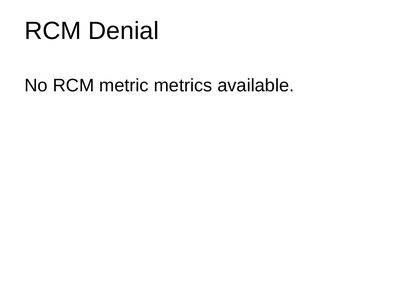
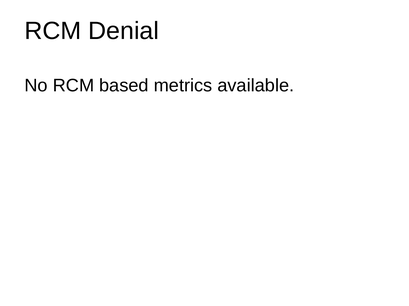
metric: metric -> based
